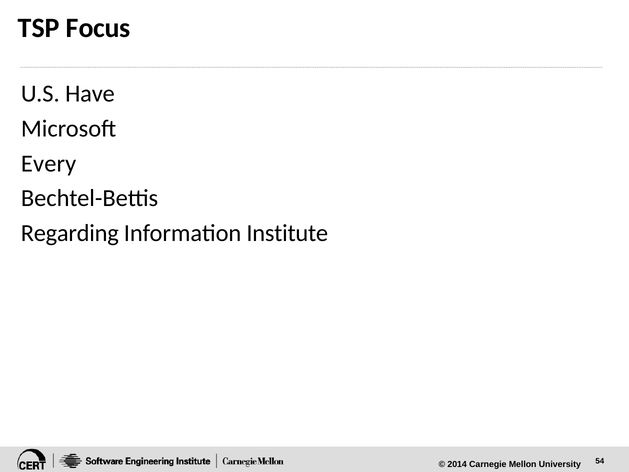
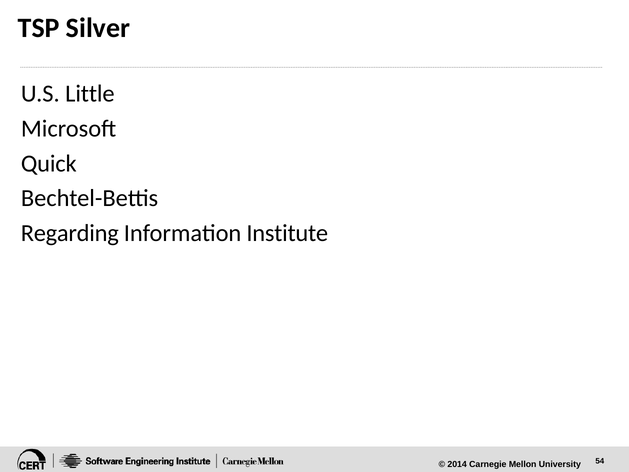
Focus: Focus -> Silver
Have: Have -> Little
Every: Every -> Quick
